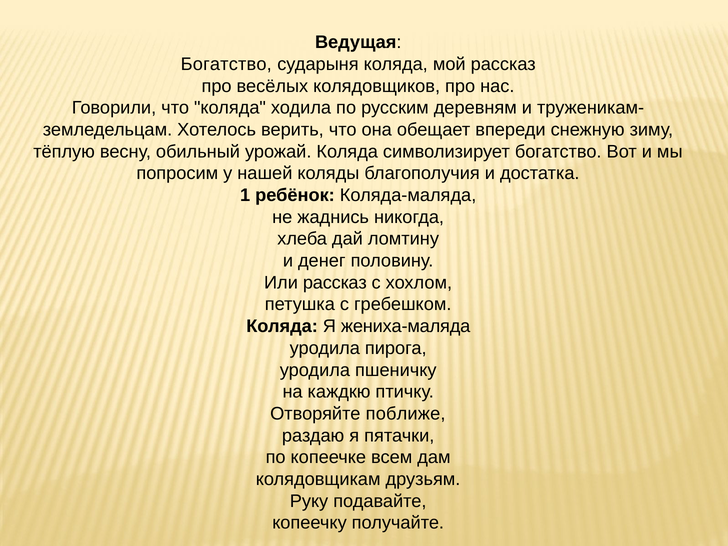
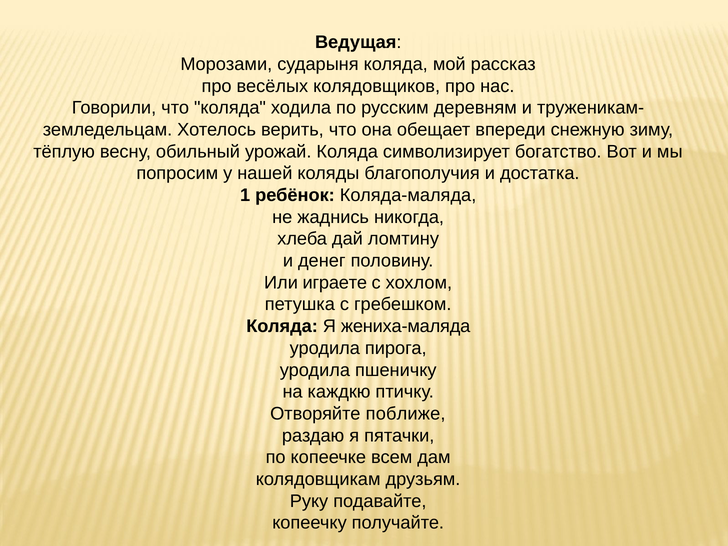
Богатство at (226, 64): Богатство -> Морозами
Или рассказ: рассказ -> играете
